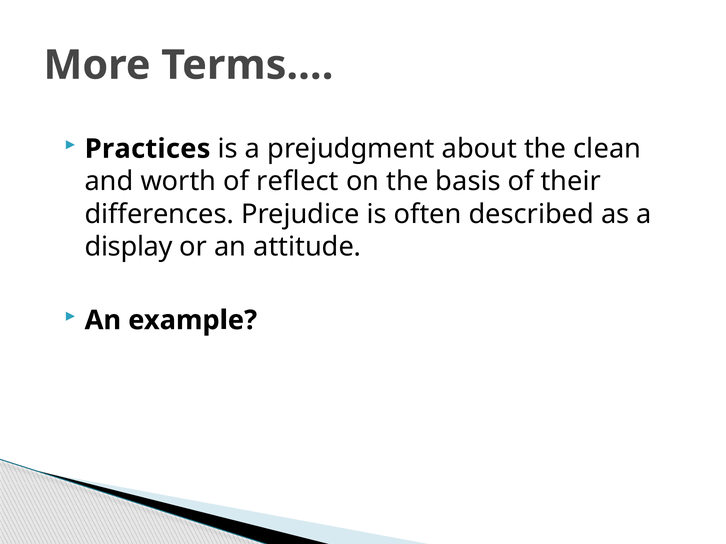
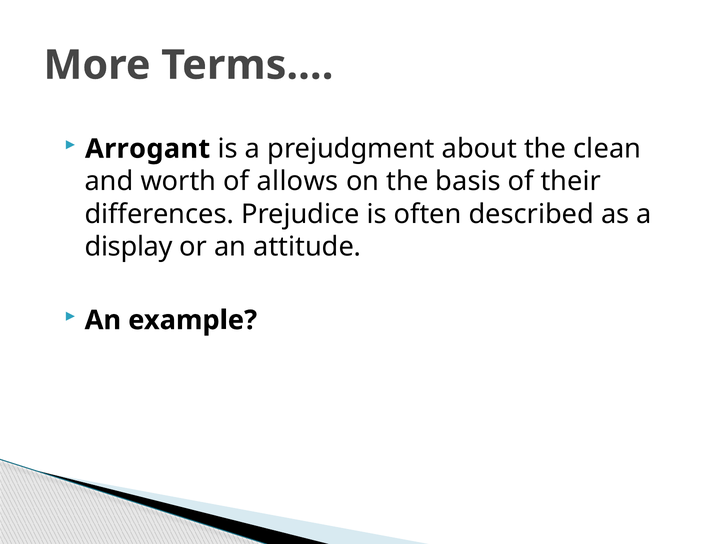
Practices: Practices -> Arrogant
reflect: reflect -> allows
